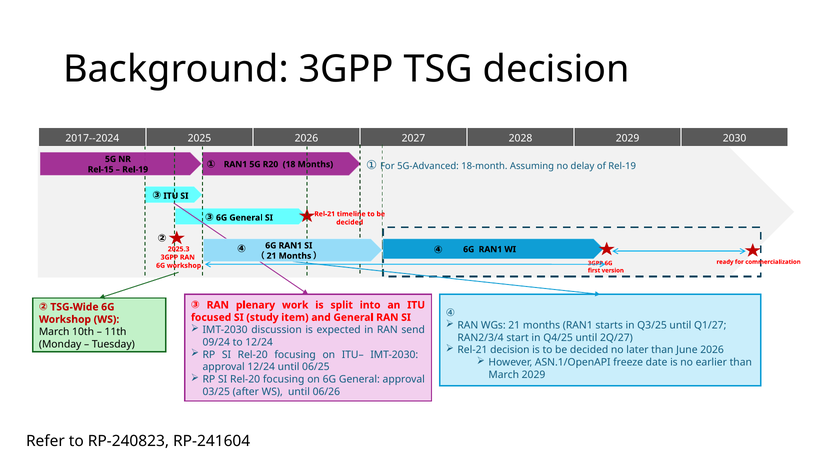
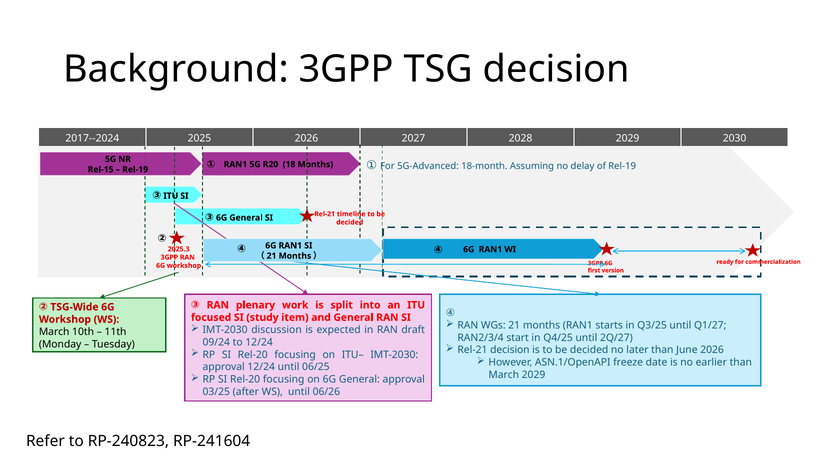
send: send -> draft
